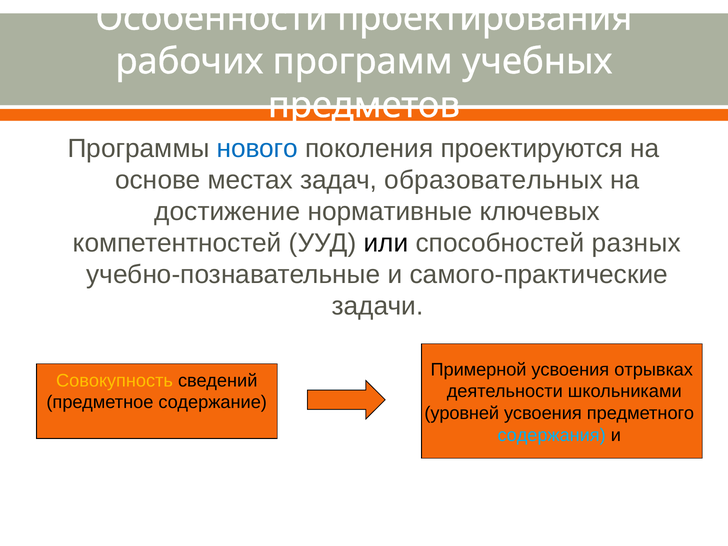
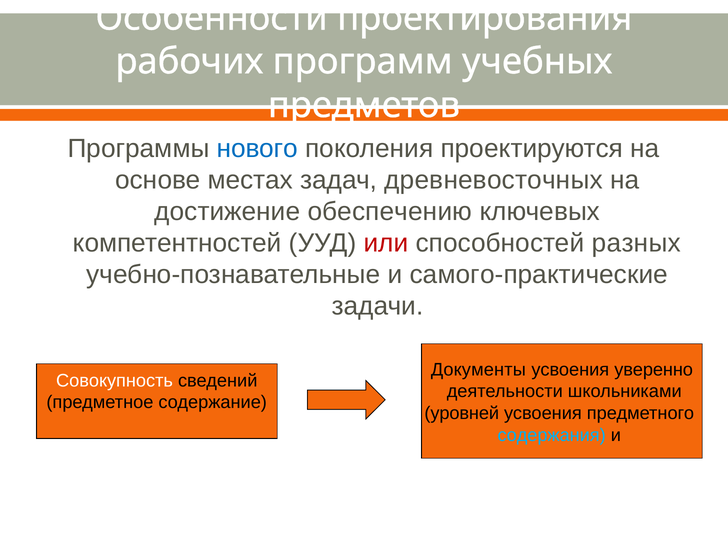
образовательных: образовательных -> древневосточных
нормативные: нормативные -> обеспечению
или colour: black -> red
Примерной: Примерной -> Документы
отрывках: отрывках -> уверенно
Совокупность colour: yellow -> white
